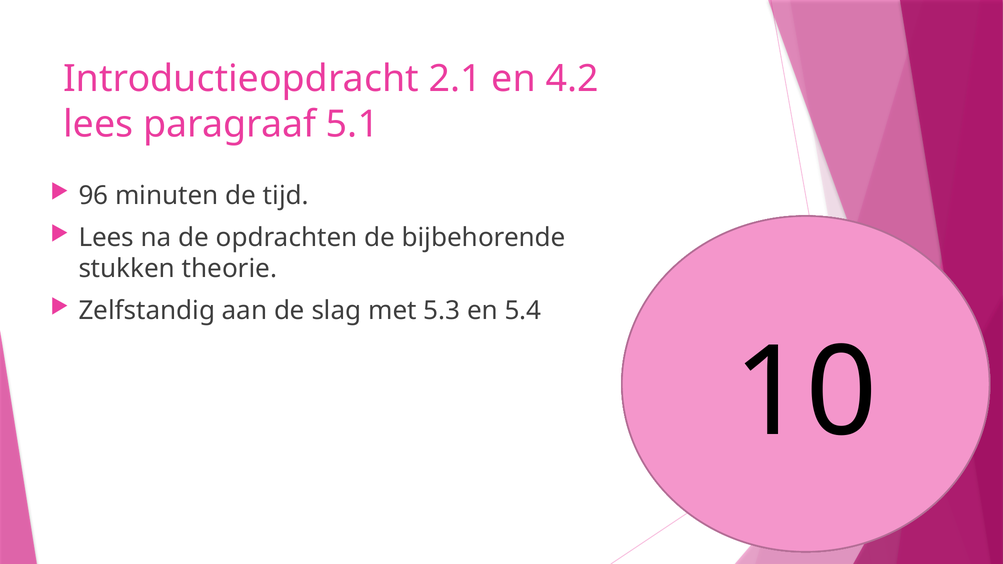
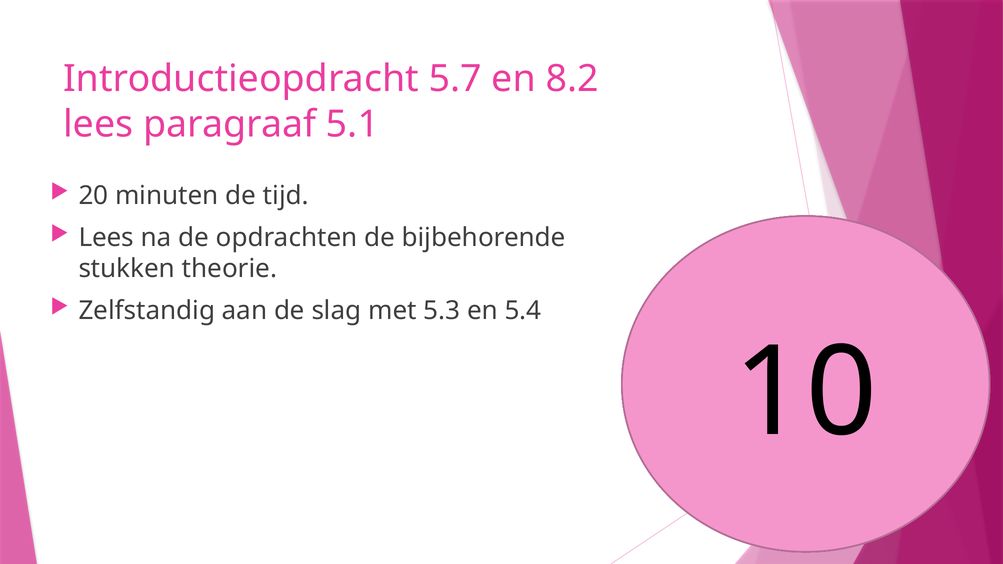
2.1: 2.1 -> 5.7
4.2: 4.2 -> 8.2
96: 96 -> 20
